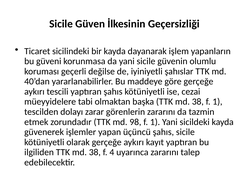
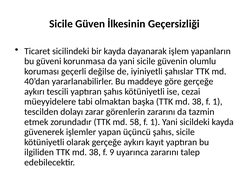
98: 98 -> 58
4: 4 -> 9
